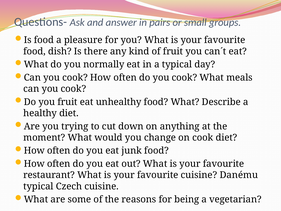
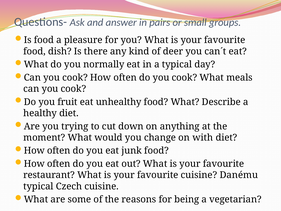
of fruit: fruit -> deer
on cook: cook -> with
